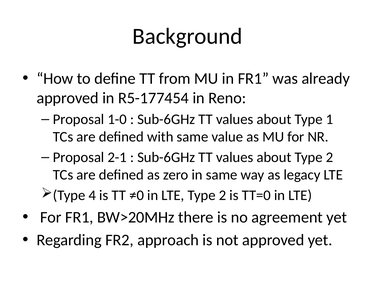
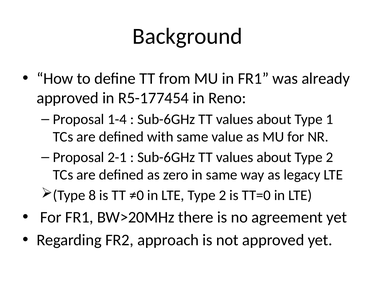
1-0: 1-0 -> 1-4
4: 4 -> 8
